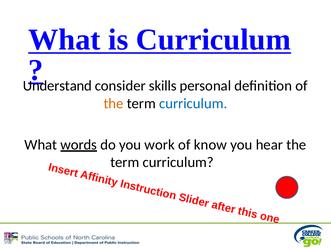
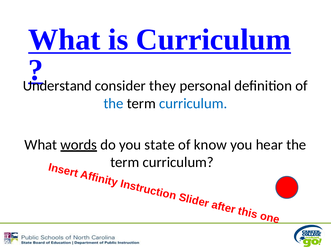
skills: skills -> they
the at (114, 104) colour: orange -> blue
work: work -> state
